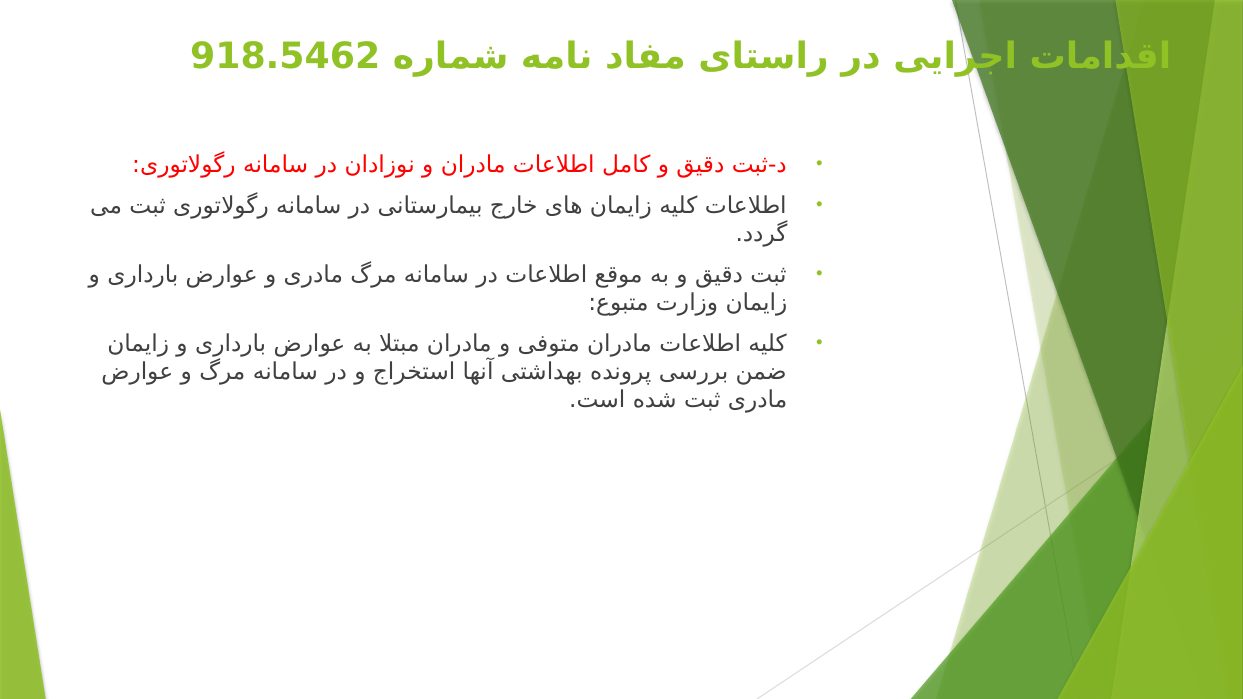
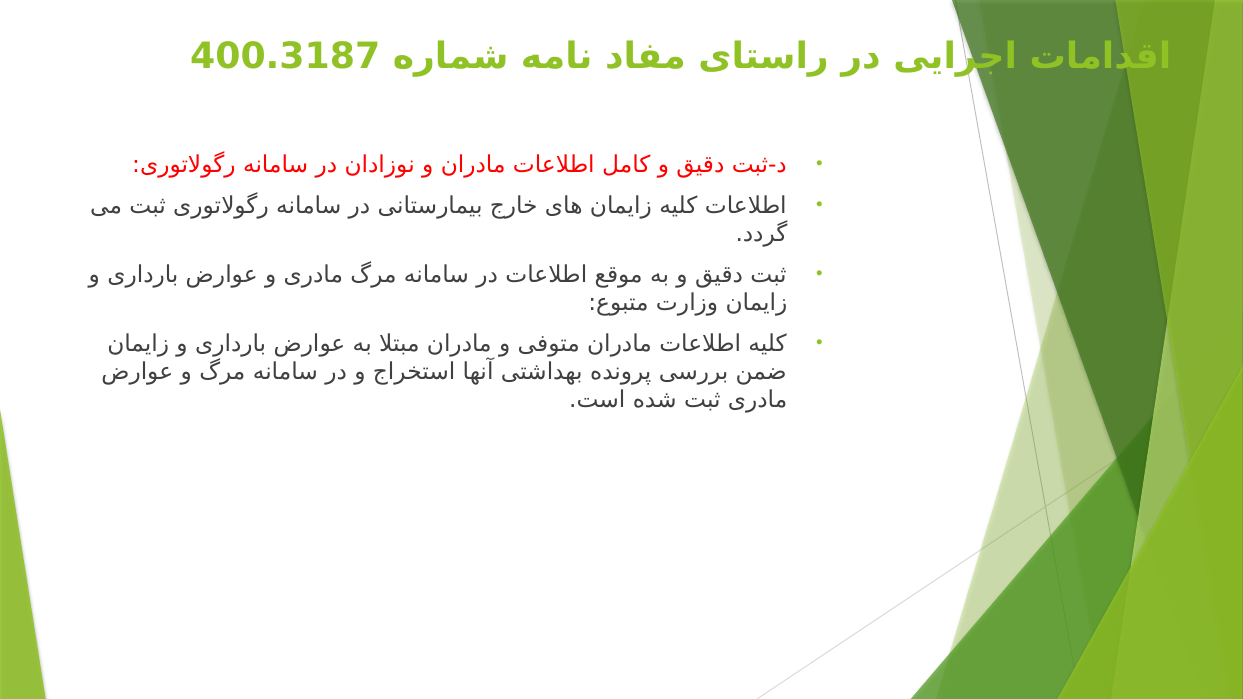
918.5462: 918.5462 -> 400.3187
